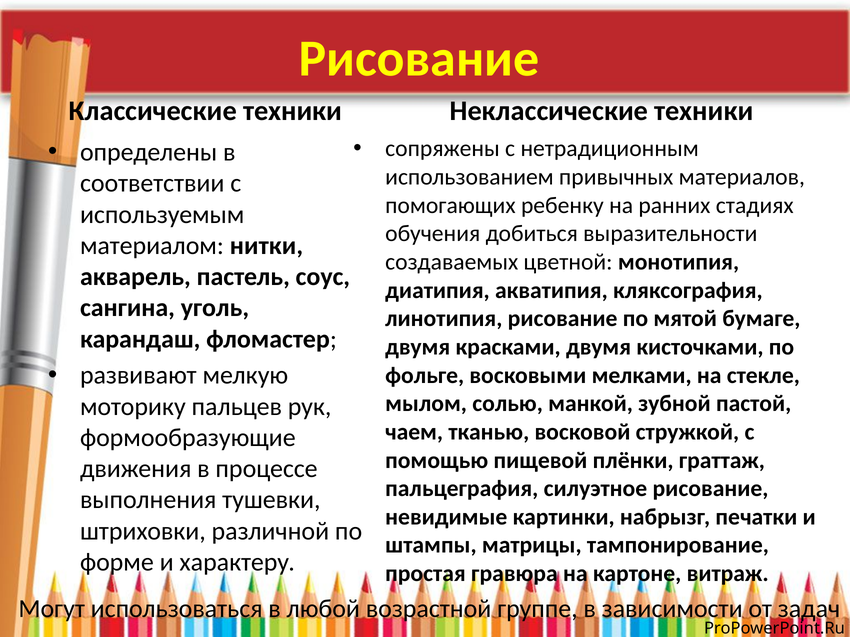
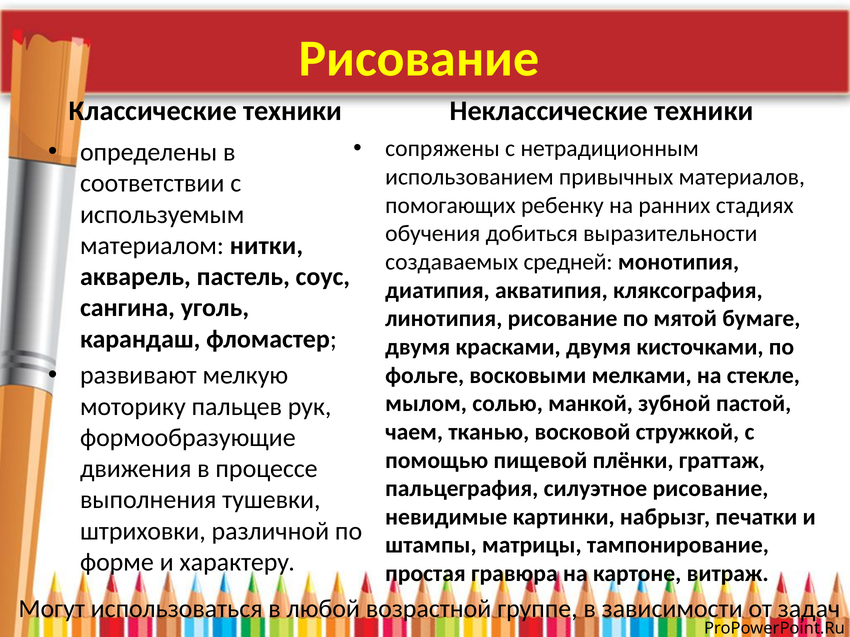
цветной: цветной -> средней
